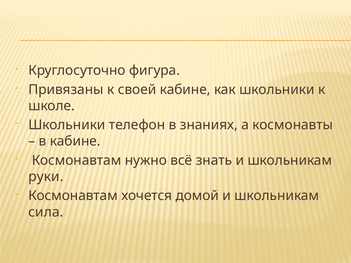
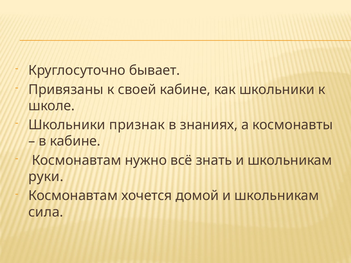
фигура: фигура -> бывает
телефон: телефон -> признак
